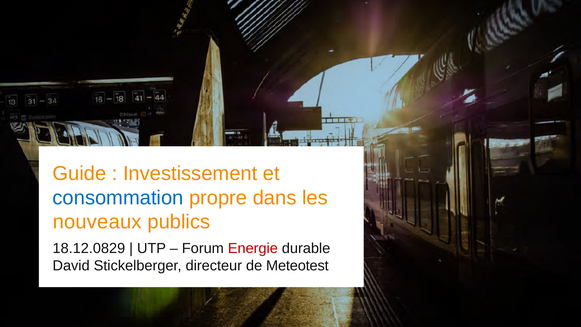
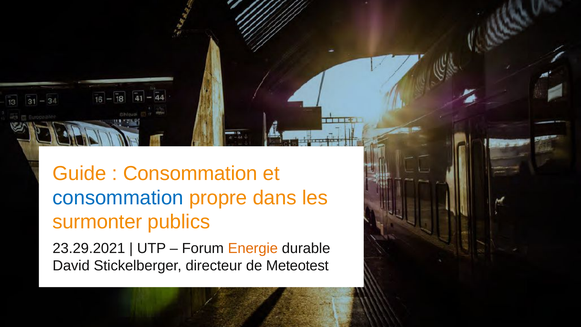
Investissement at (190, 173): Investissement -> Consommation
nouveaux: nouveaux -> surmonter
18.12.0829: 18.12.0829 -> 23.29.2021
Energie colour: red -> orange
